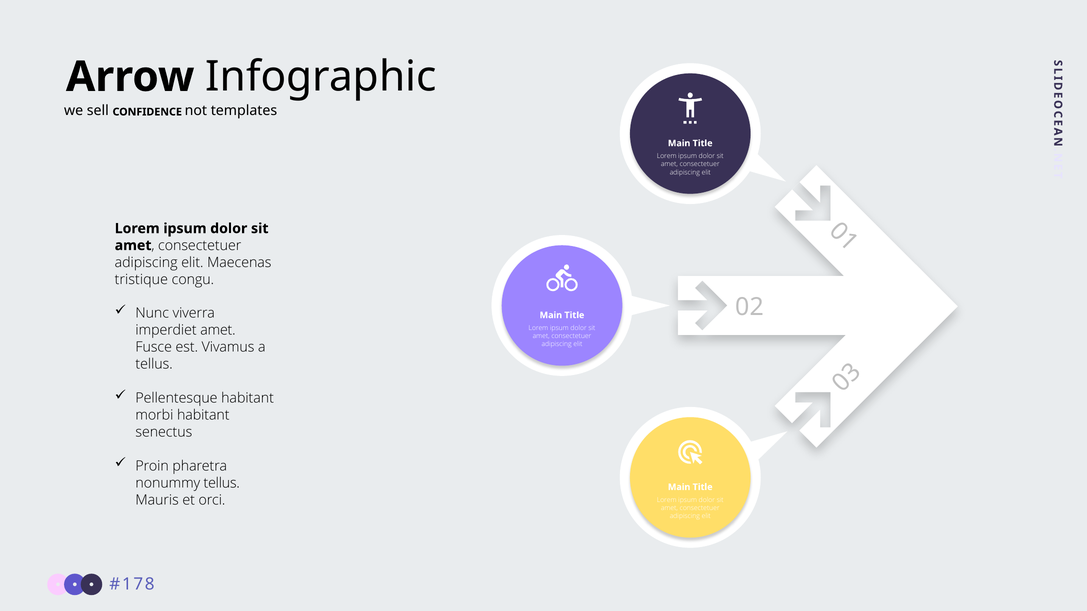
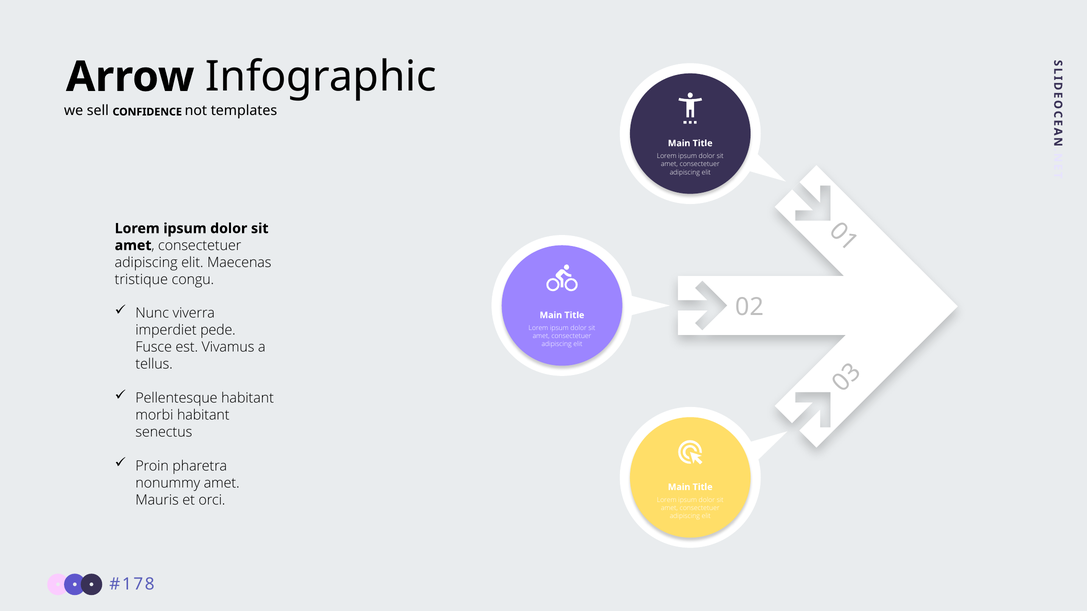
imperdiet amet: amet -> pede
nonummy tellus: tellus -> amet
